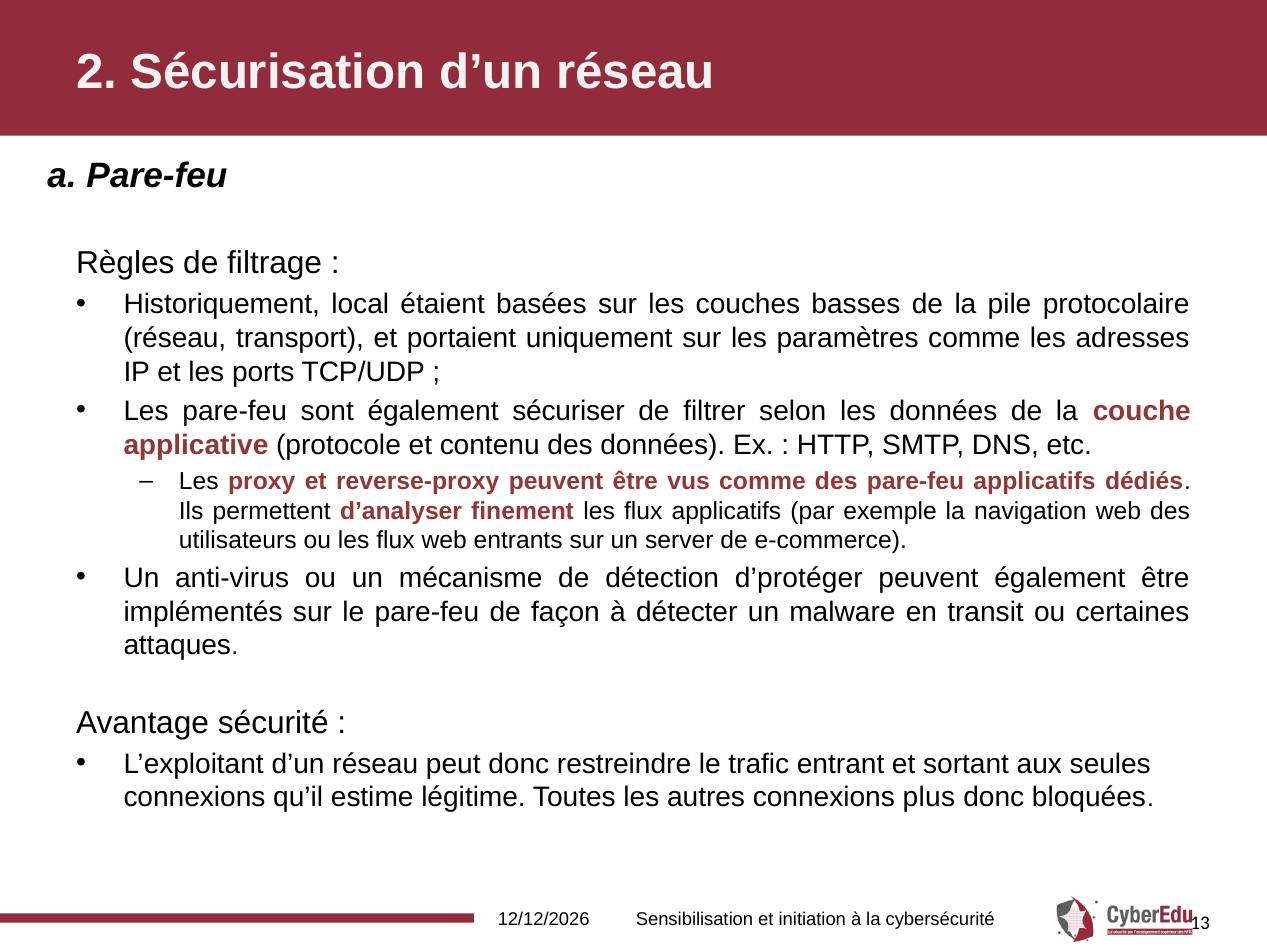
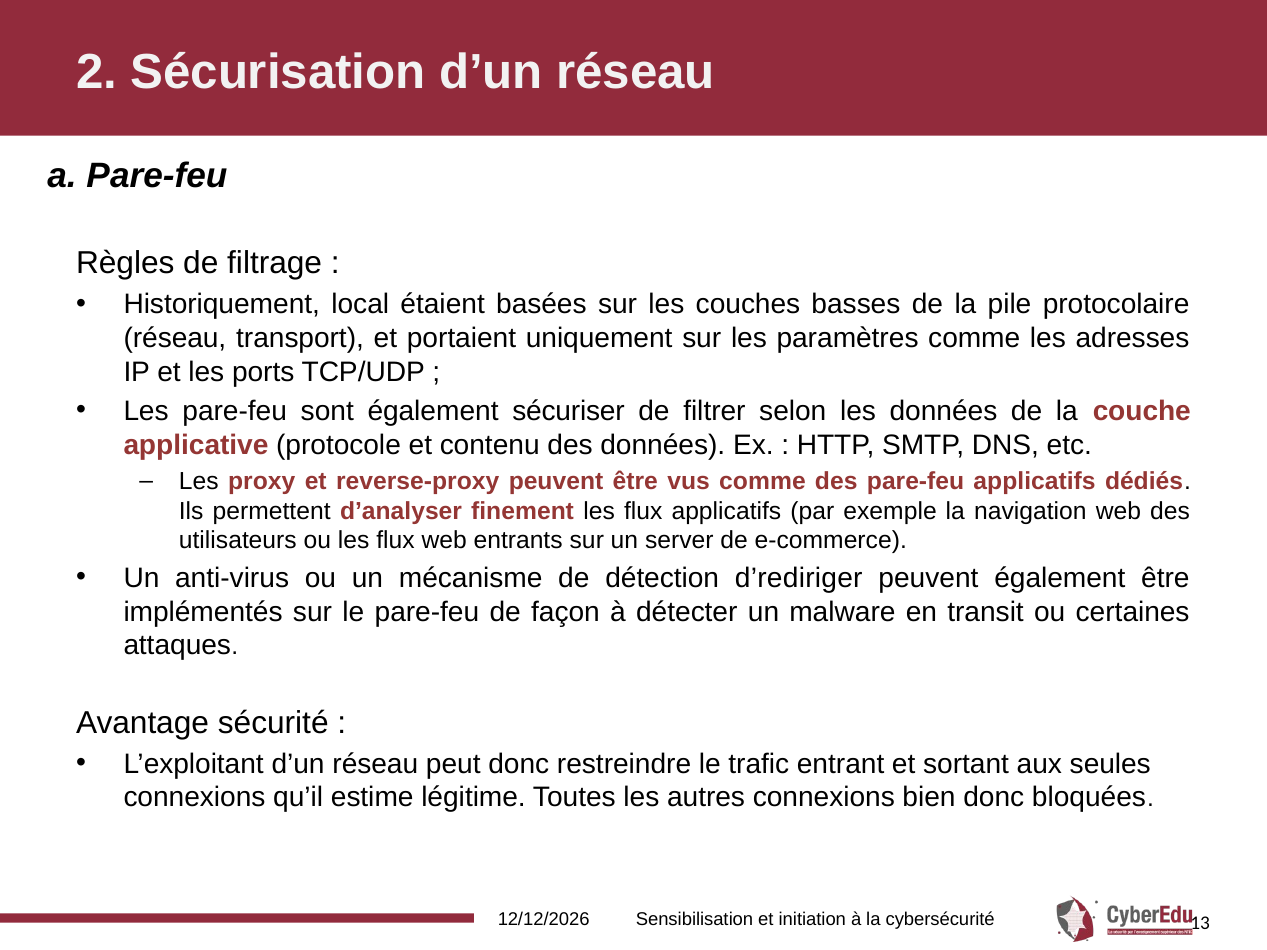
d’protéger: d’protéger -> d’rediriger
plus: plus -> bien
